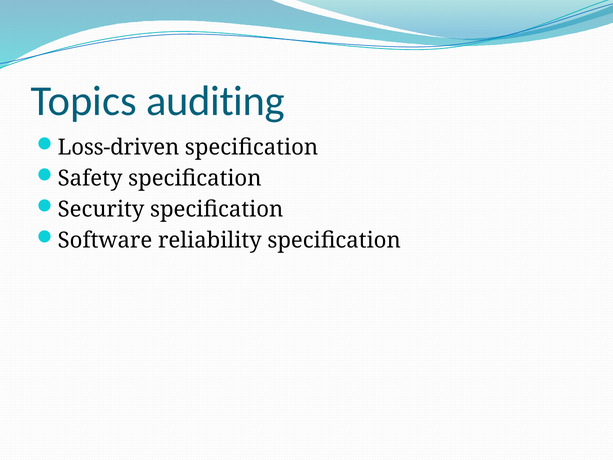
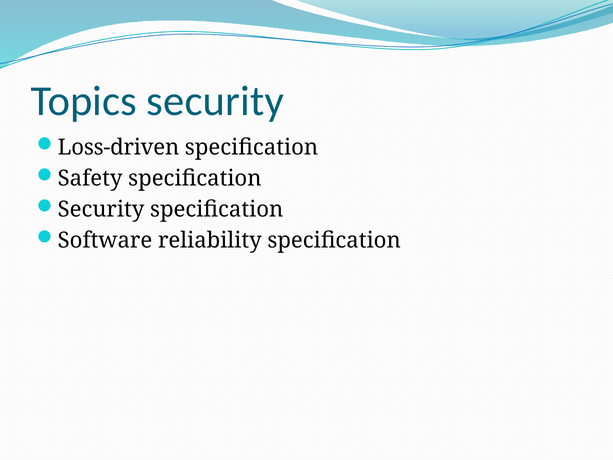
Topics auditing: auditing -> security
